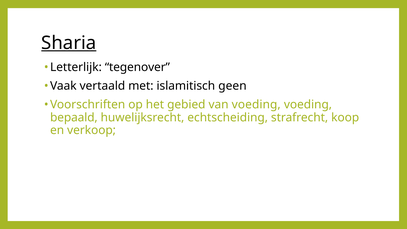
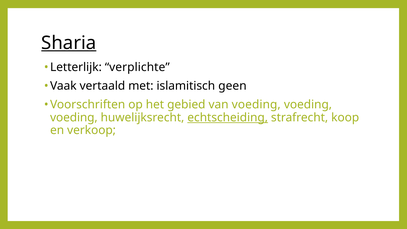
tegenover: tegenover -> verplichte
bepaald at (74, 117): bepaald -> voeding
echtscheiding underline: none -> present
